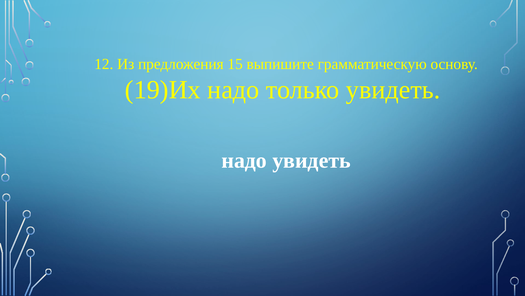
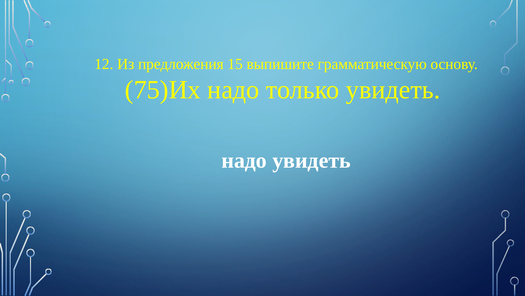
19)Их: 19)Их -> 75)Их
